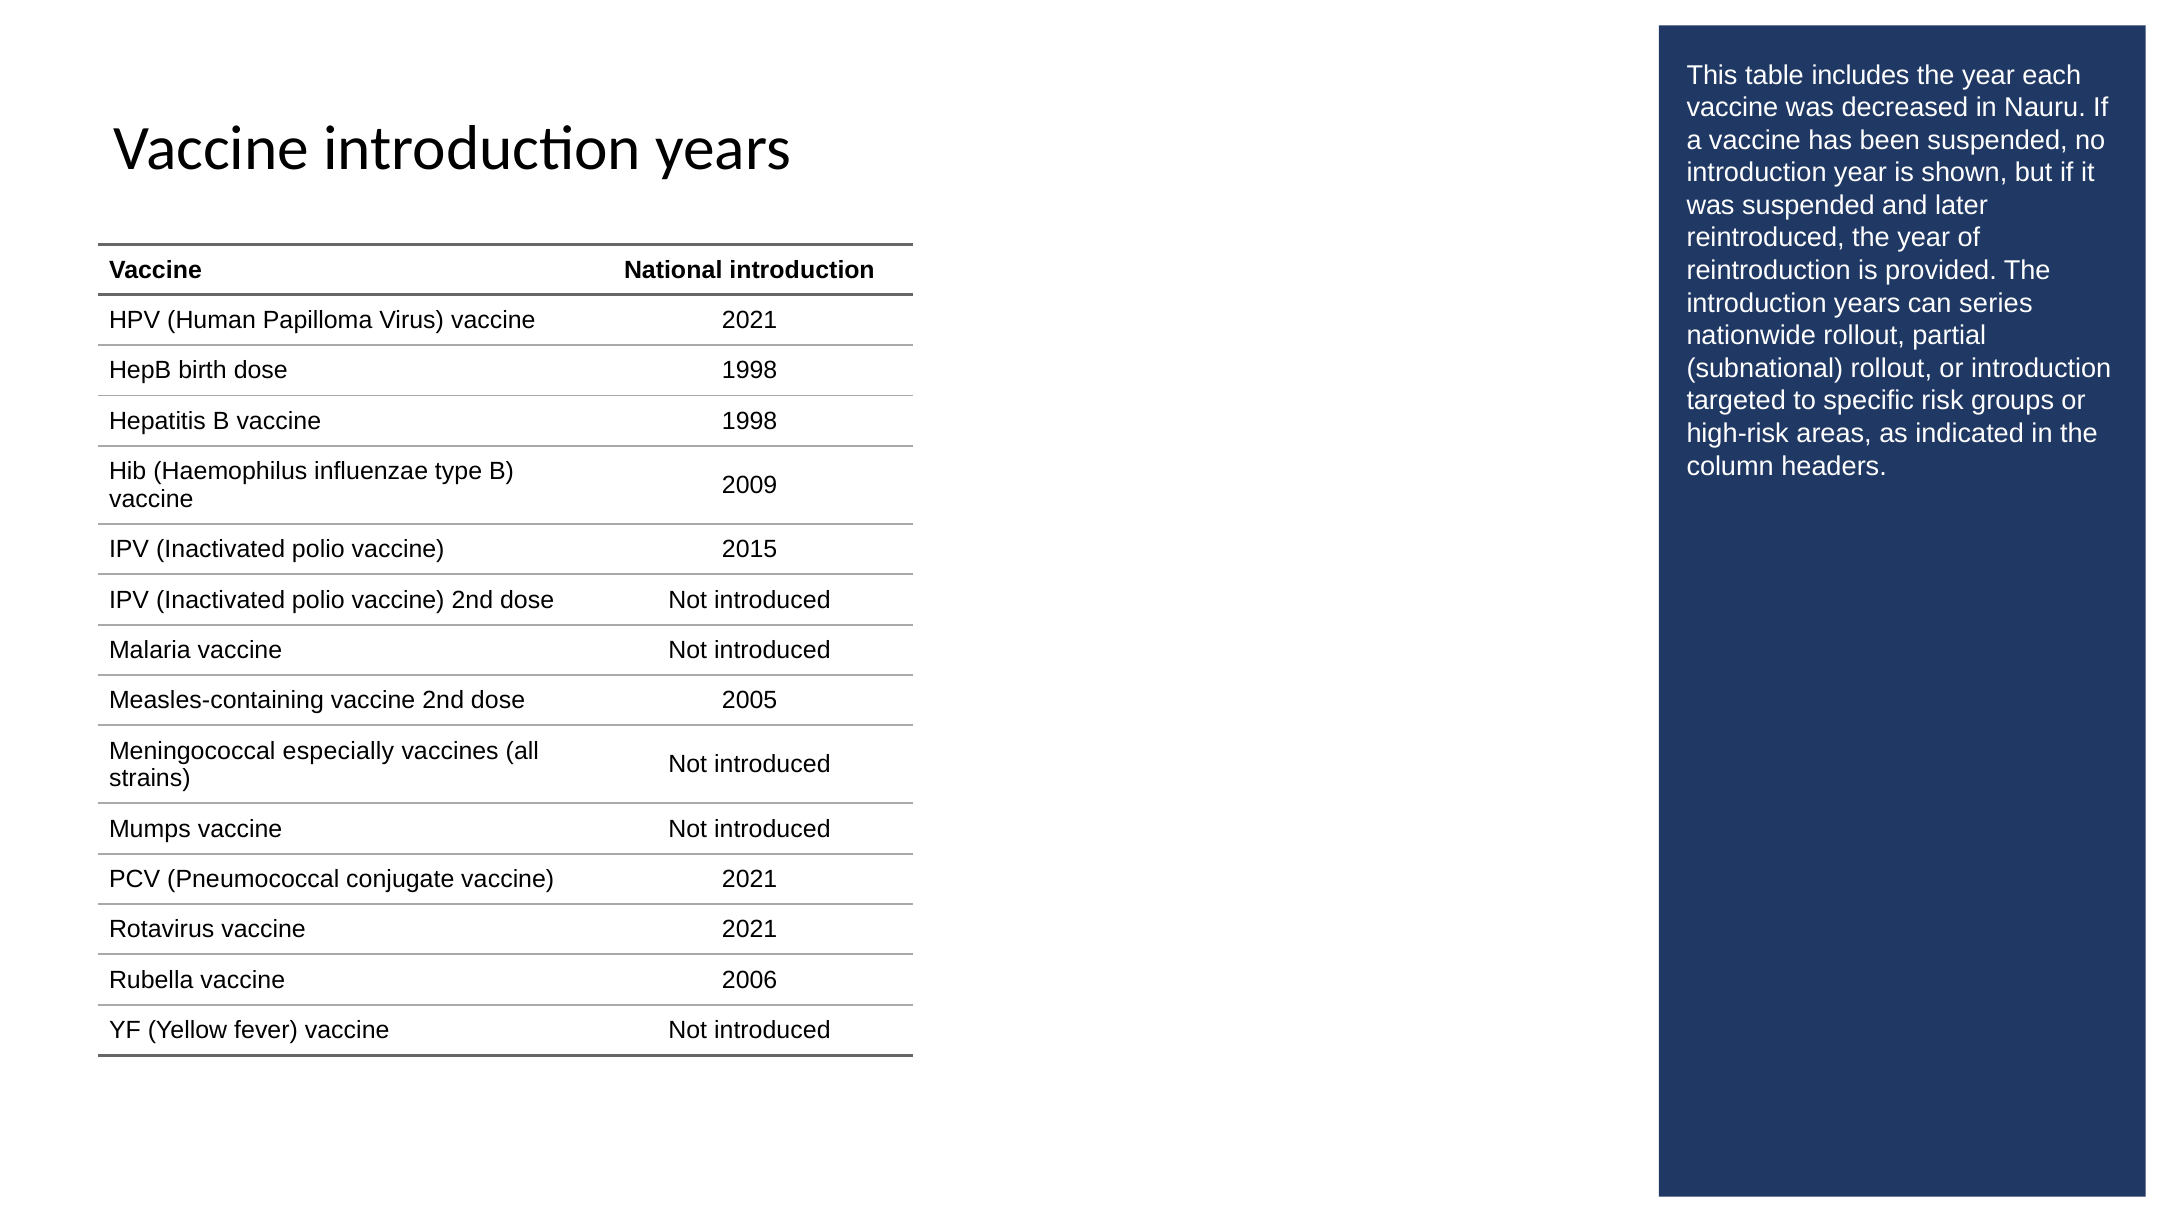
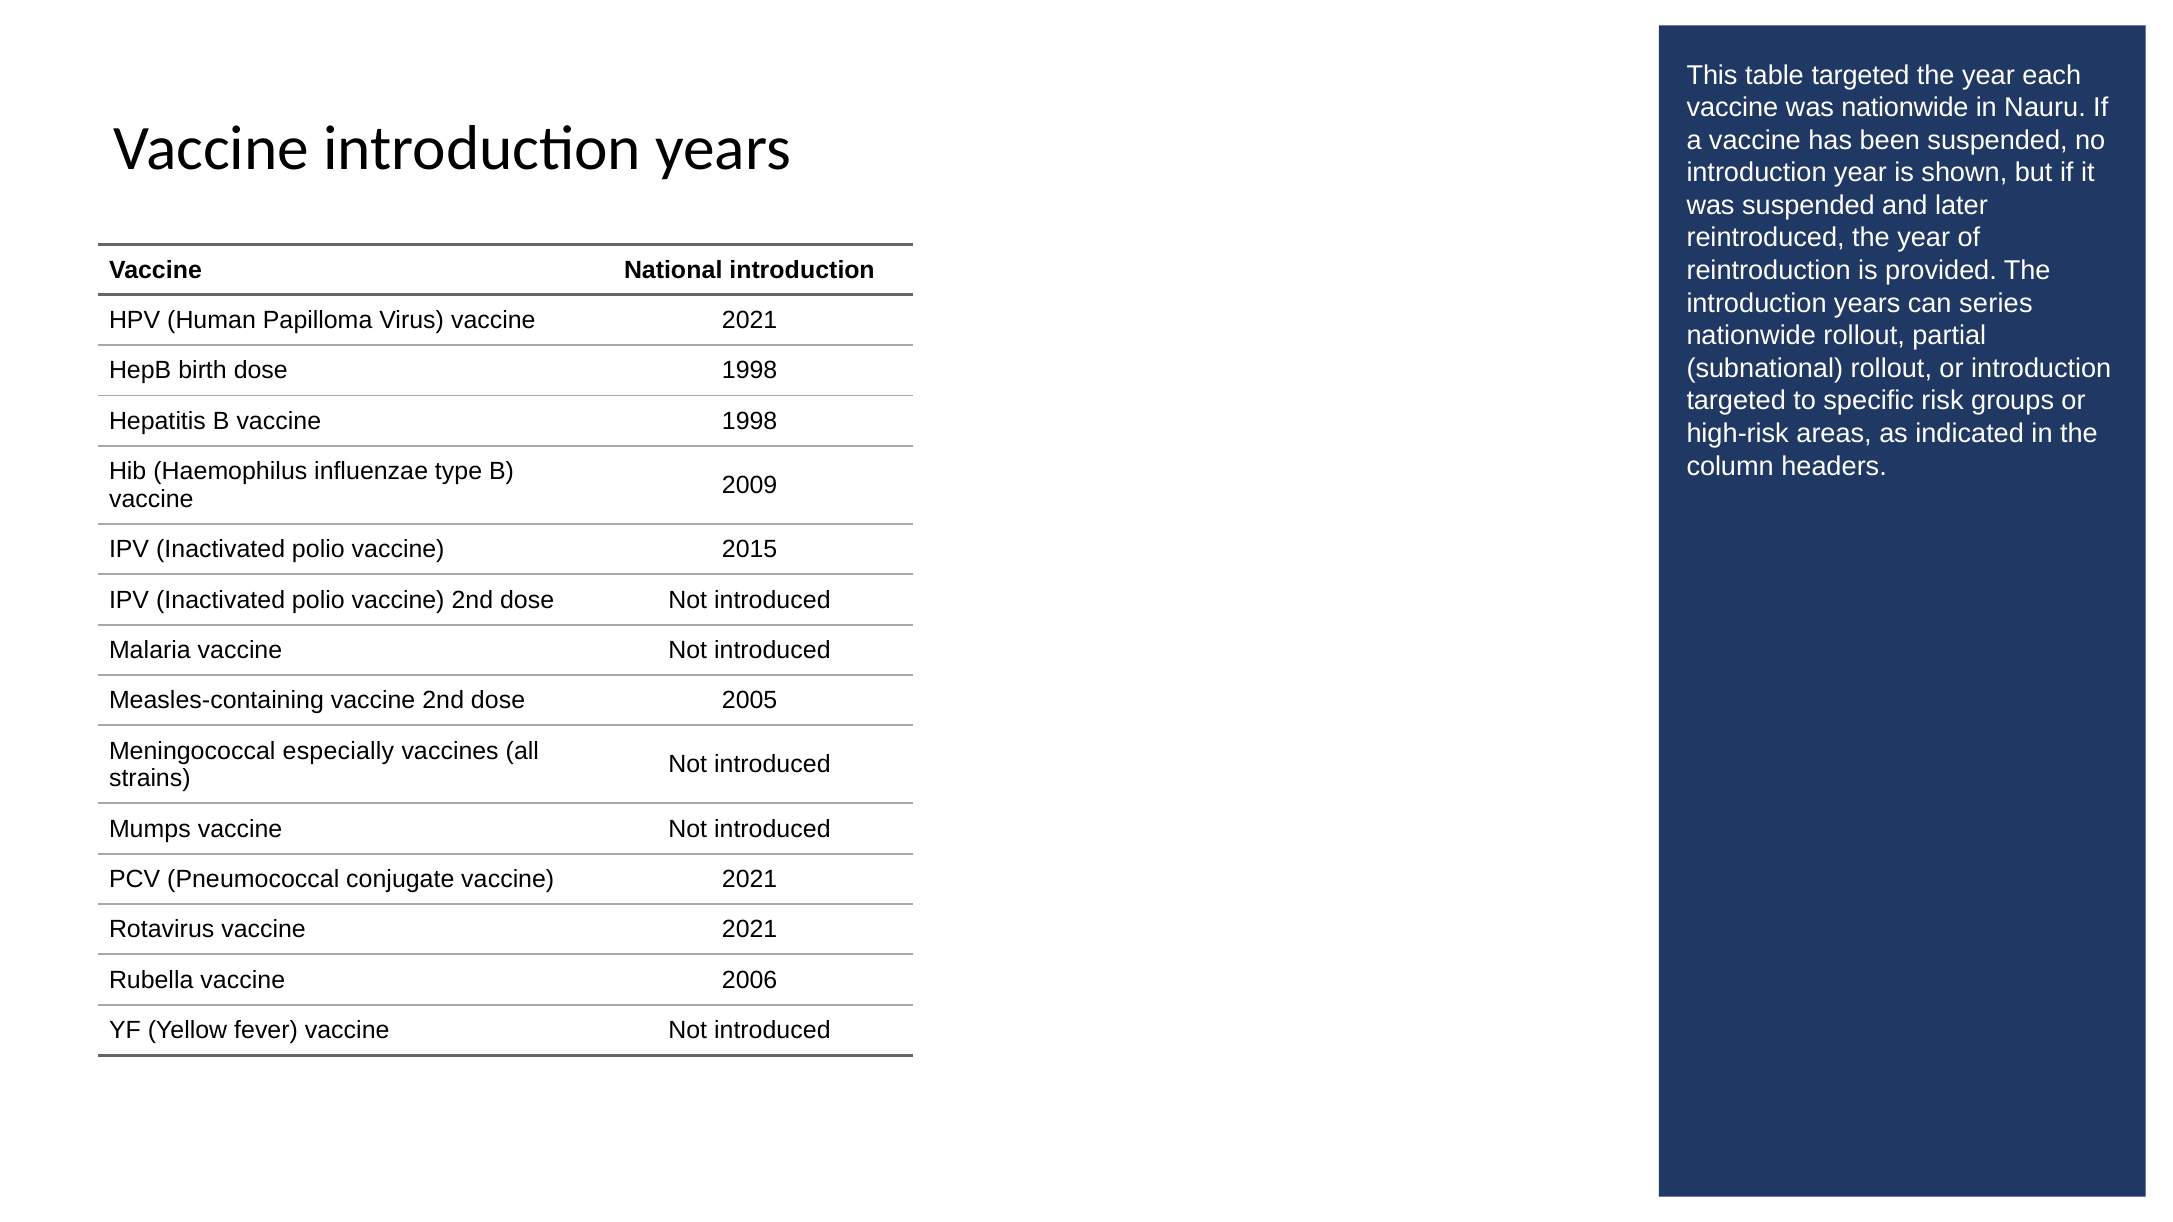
table includes: includes -> targeted
was decreased: decreased -> nationwide
